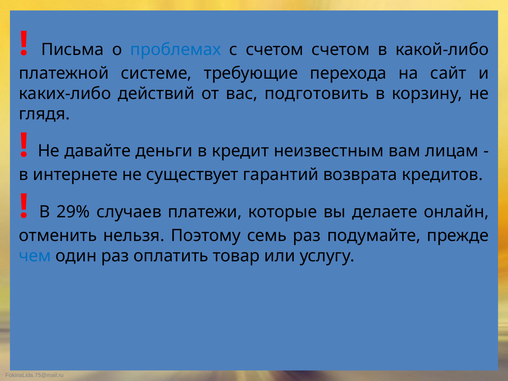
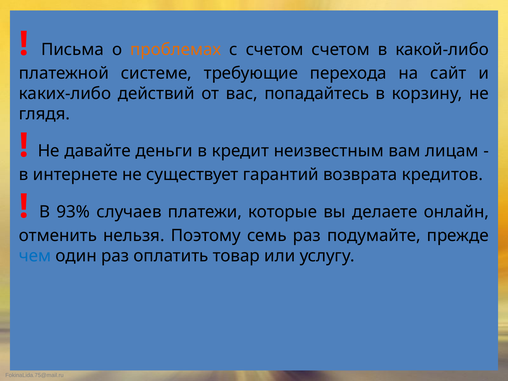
проблемах colour: blue -> orange
подготовить: подготовить -> попадайтесь
29%: 29% -> 93%
